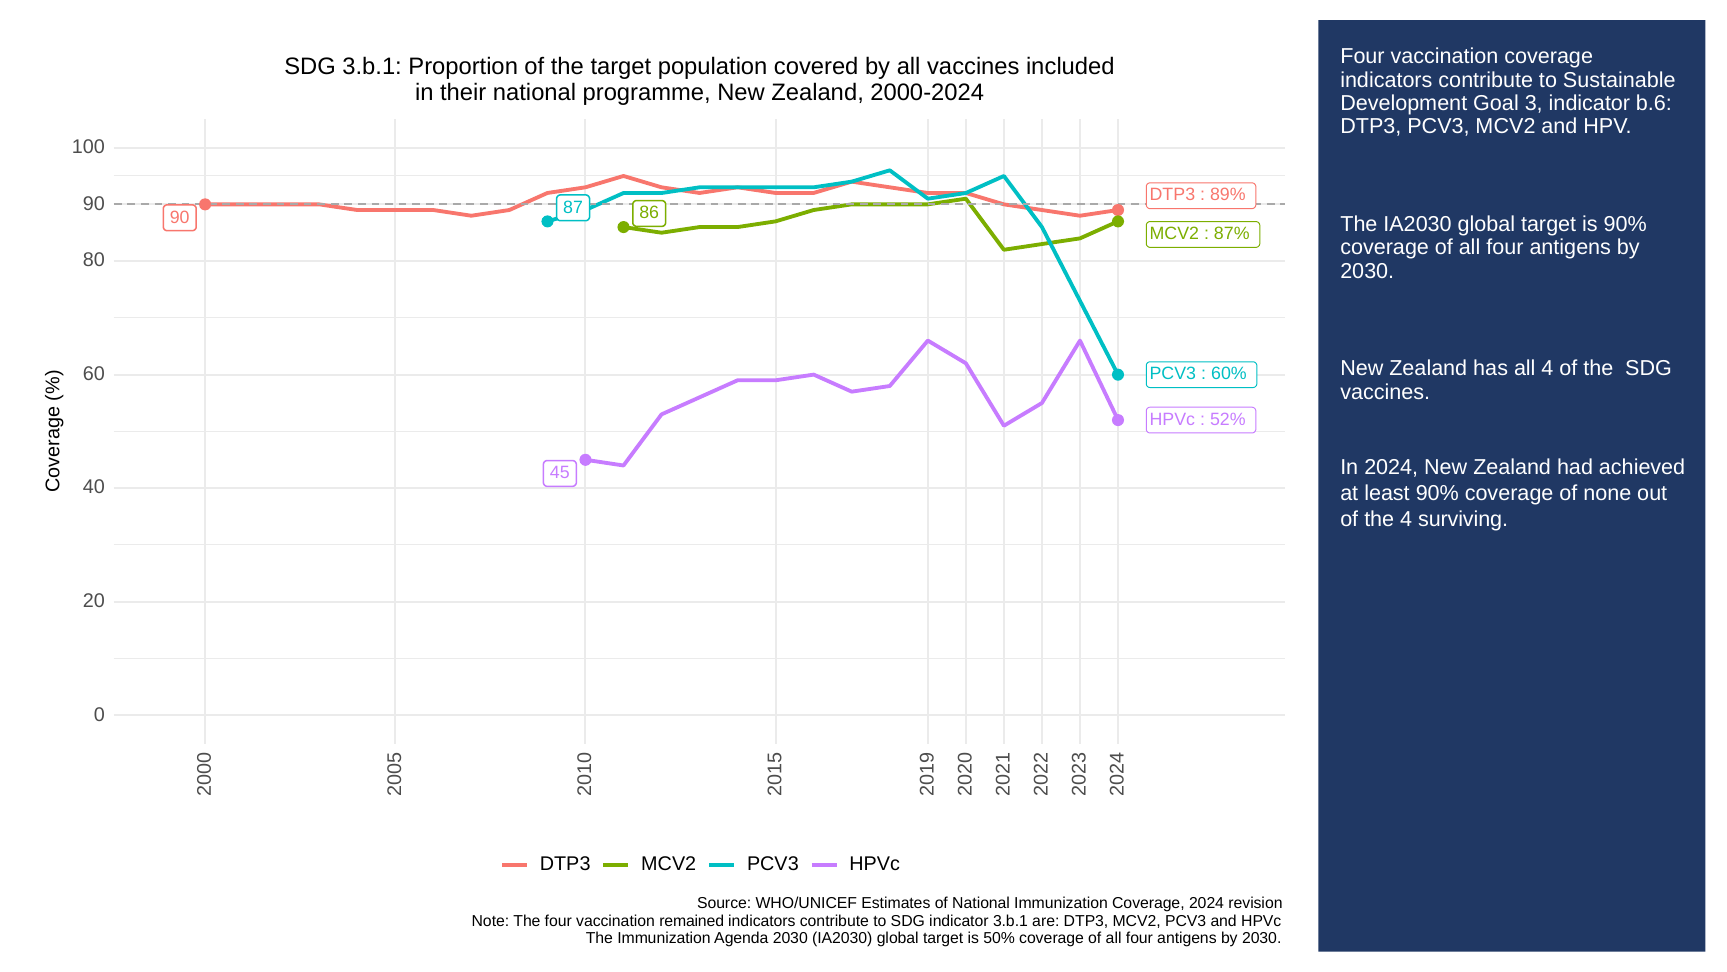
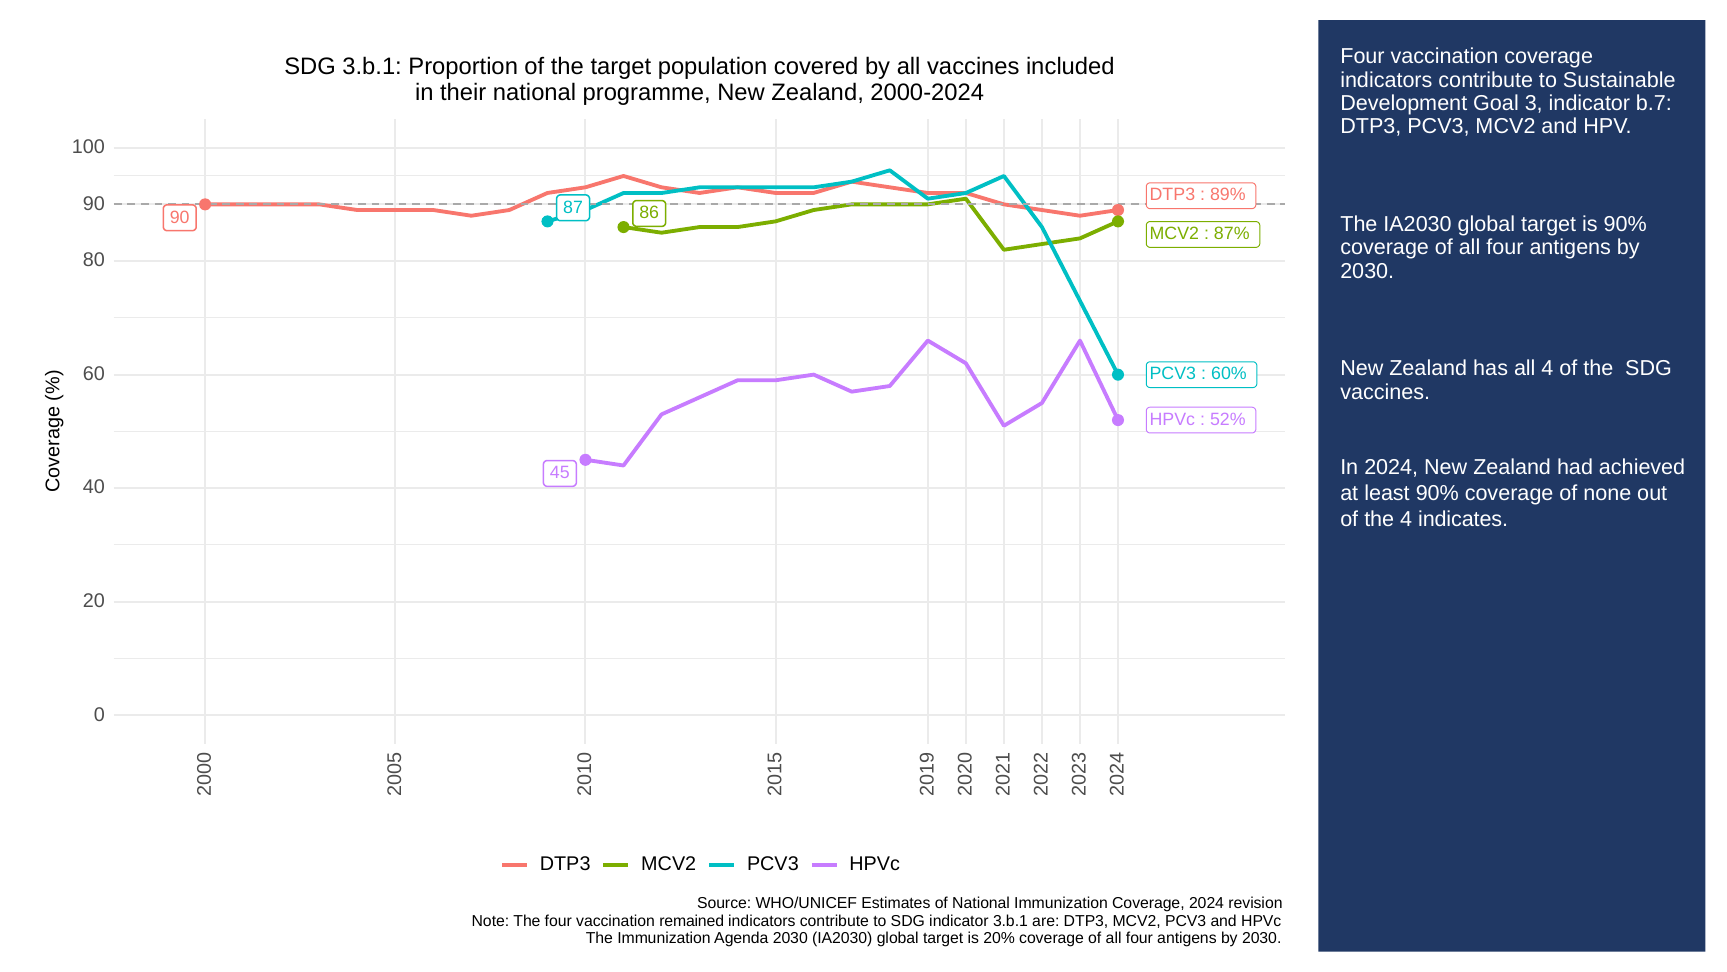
b.6: b.6 -> b.7
surviving: surviving -> indicates
50%: 50% -> 20%
